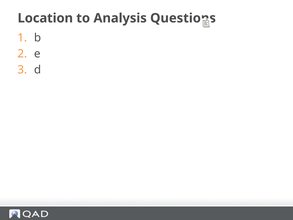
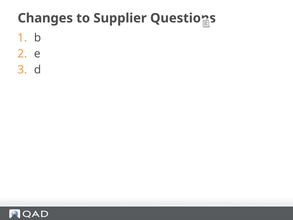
Location: Location -> Changes
Analysis: Analysis -> Supplier
